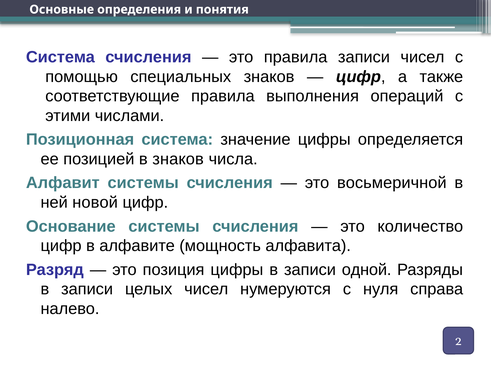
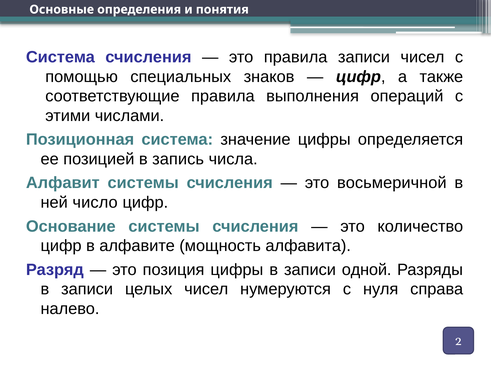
в знаков: знаков -> запись
новой: новой -> число
